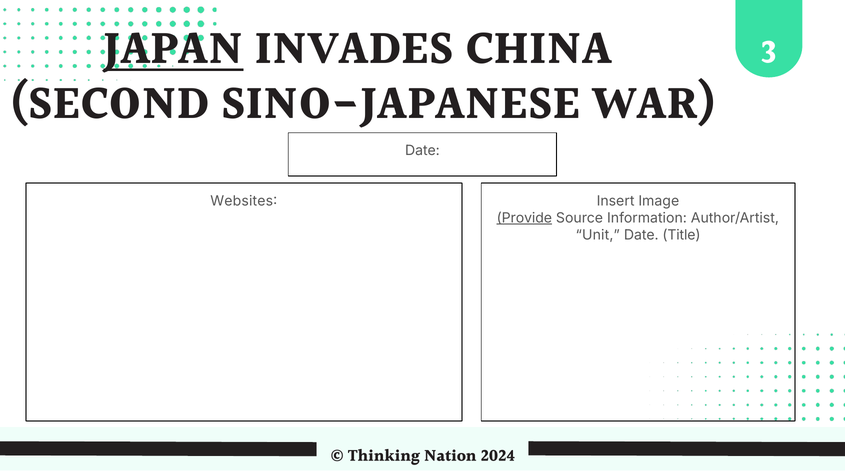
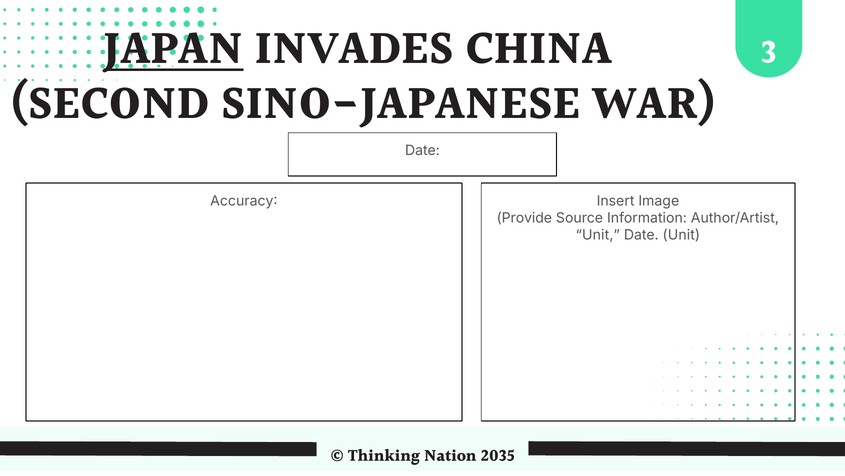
Websites: Websites -> Accuracy
Provide underline: present -> none
Date Title: Title -> Unit
2024: 2024 -> 2035
